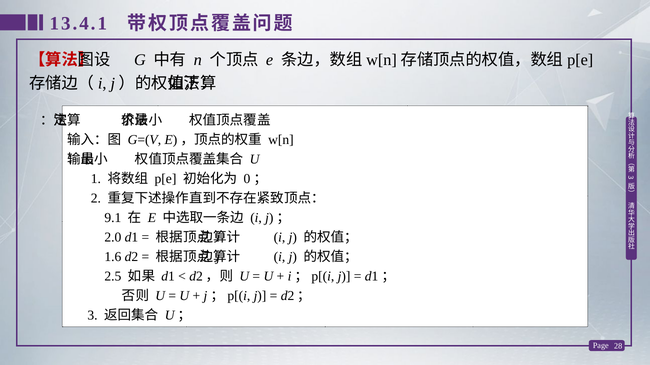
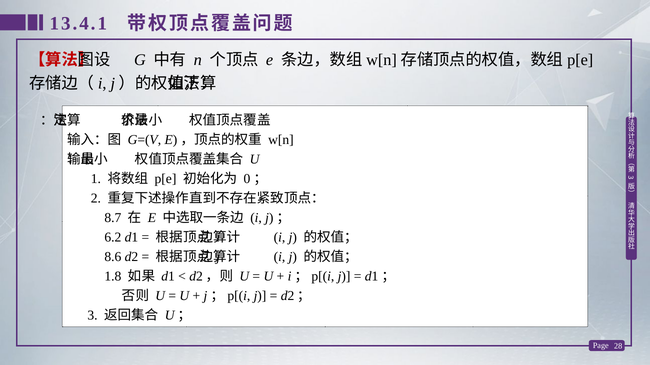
9.1: 9.1 -> 8.7
2.0: 2.0 -> 6.2
1.6: 1.6 -> 8.6
2.5: 2.5 -> 1.8
